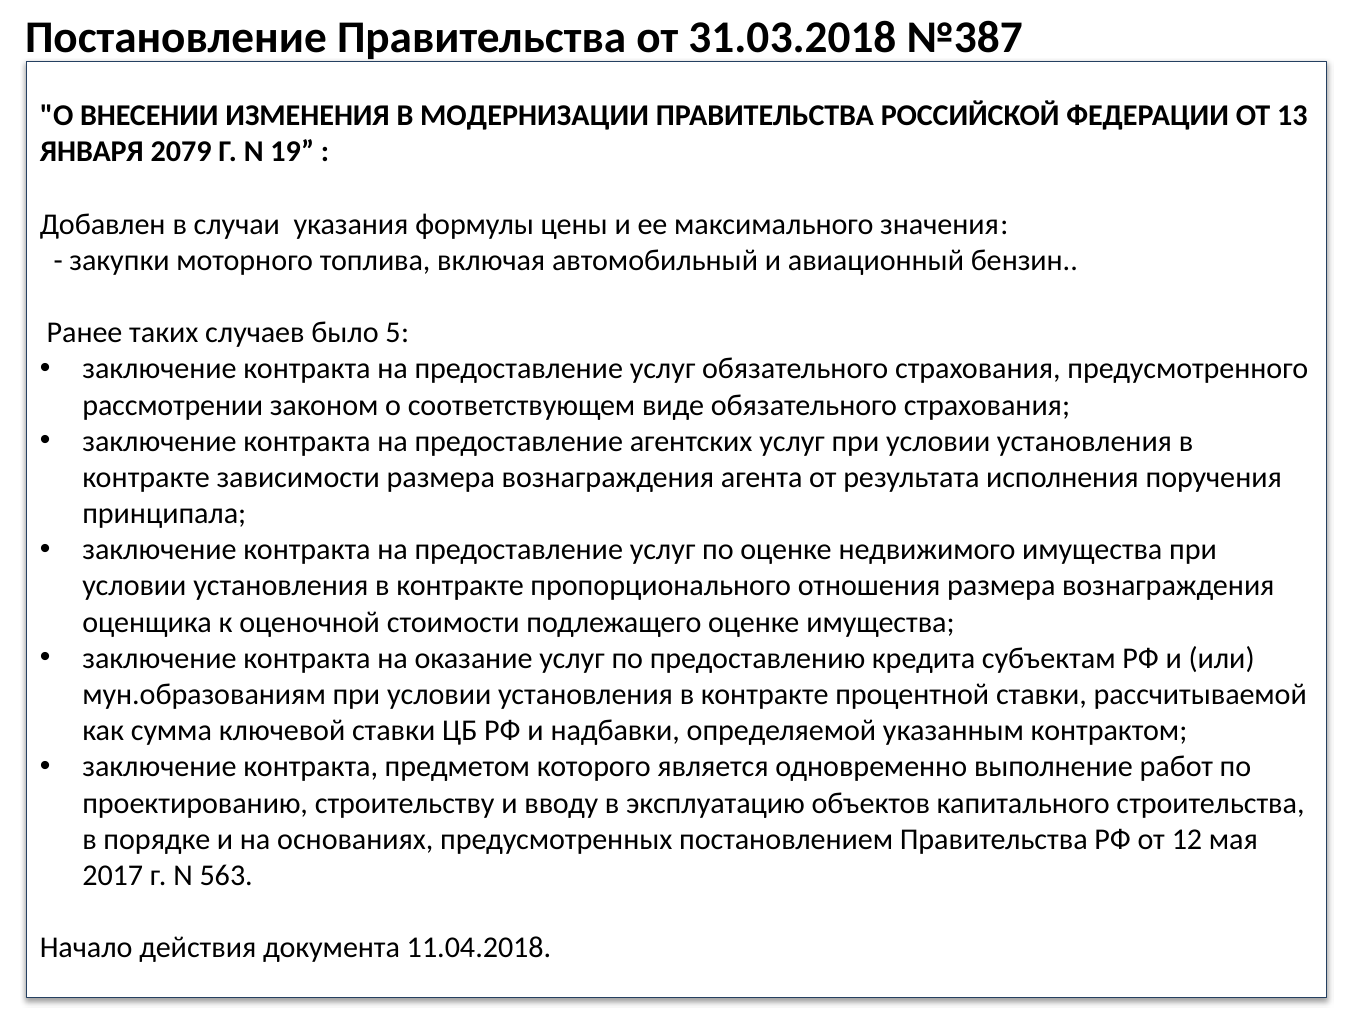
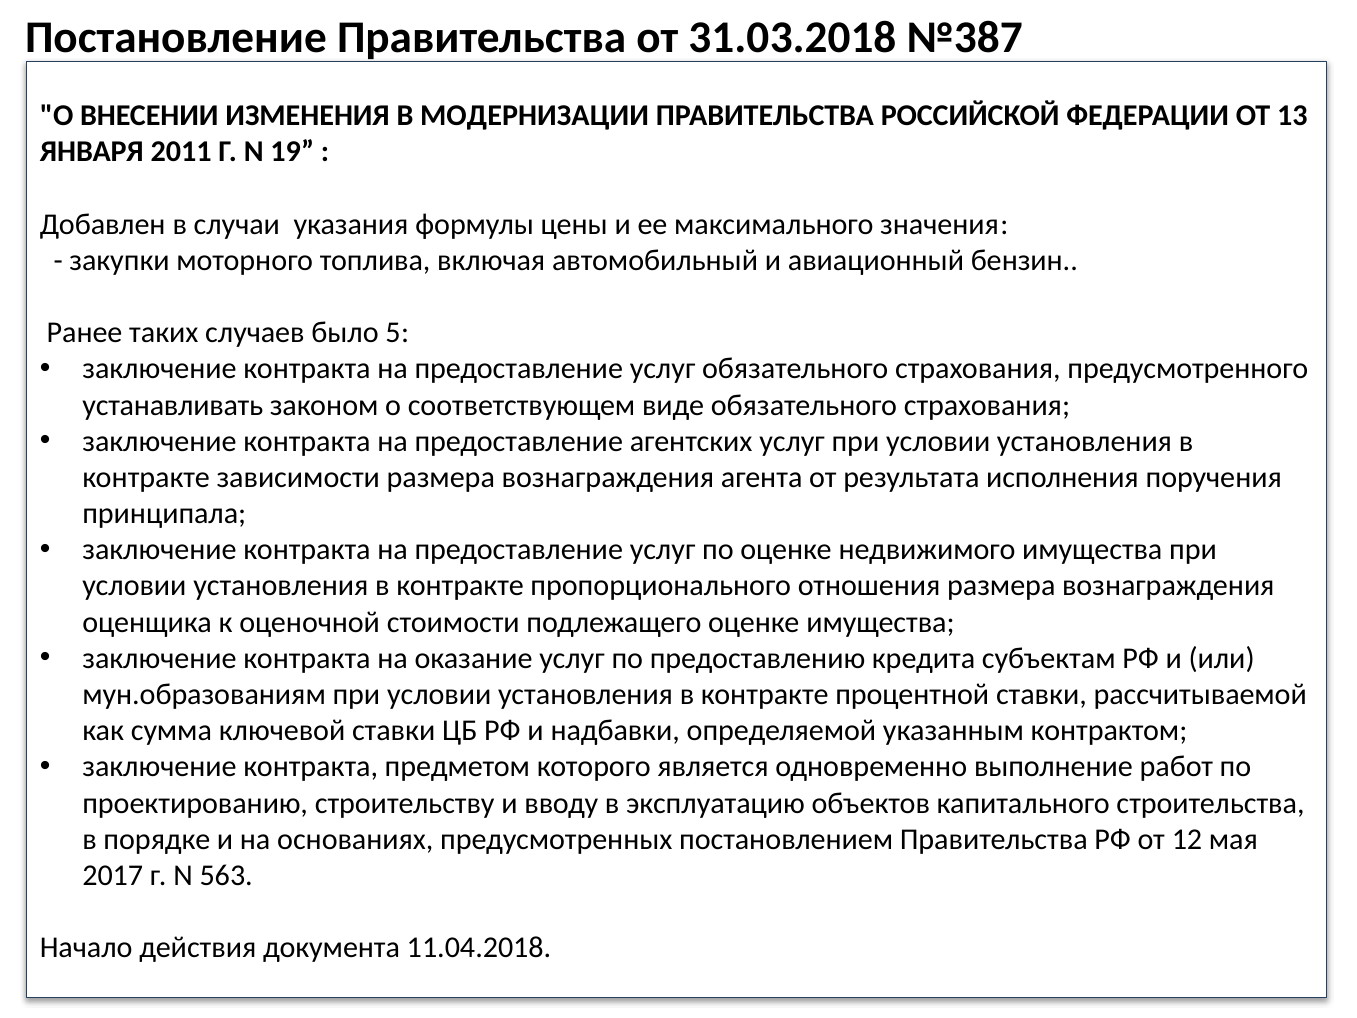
2079: 2079 -> 2011
рассмотрении: рассмотрении -> устанавливать
